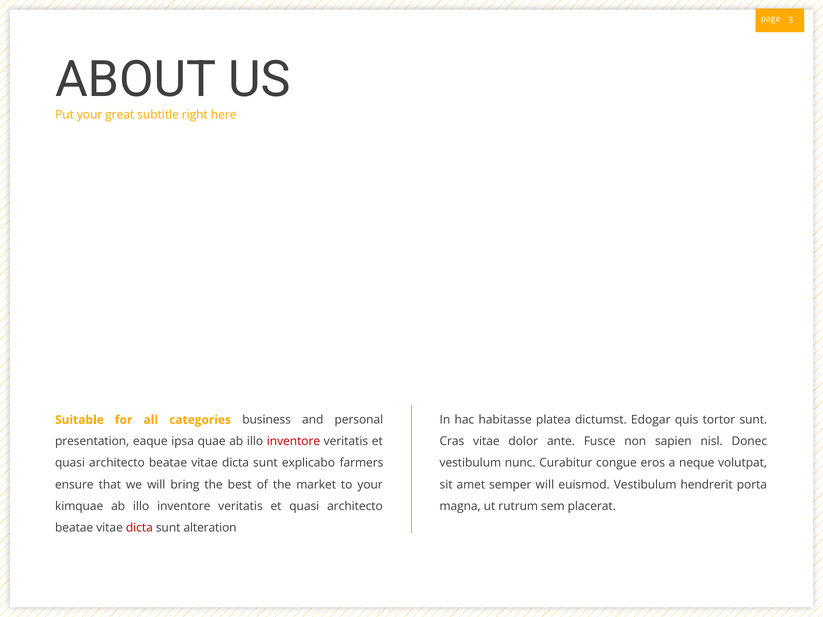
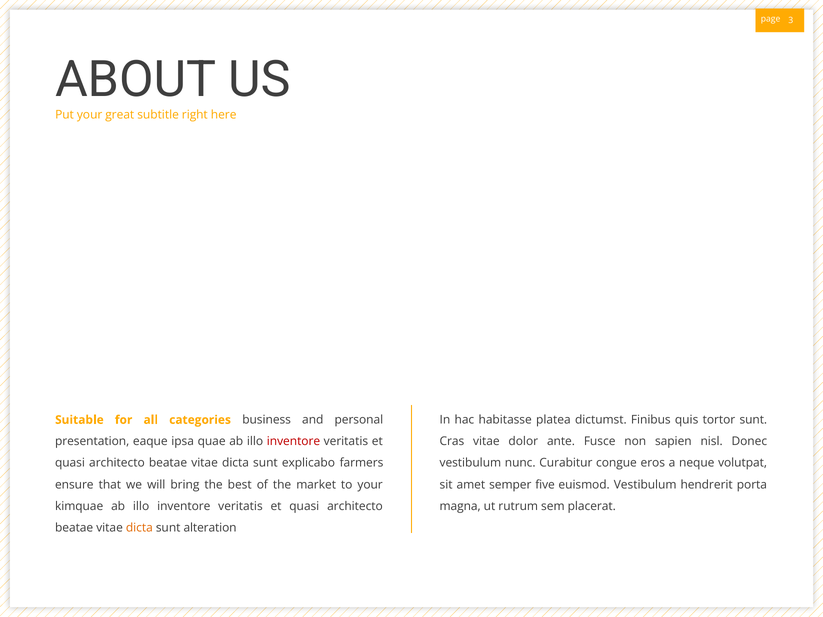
Edogar: Edogar -> Finibus
semper will: will -> five
dicta at (139, 528) colour: red -> orange
